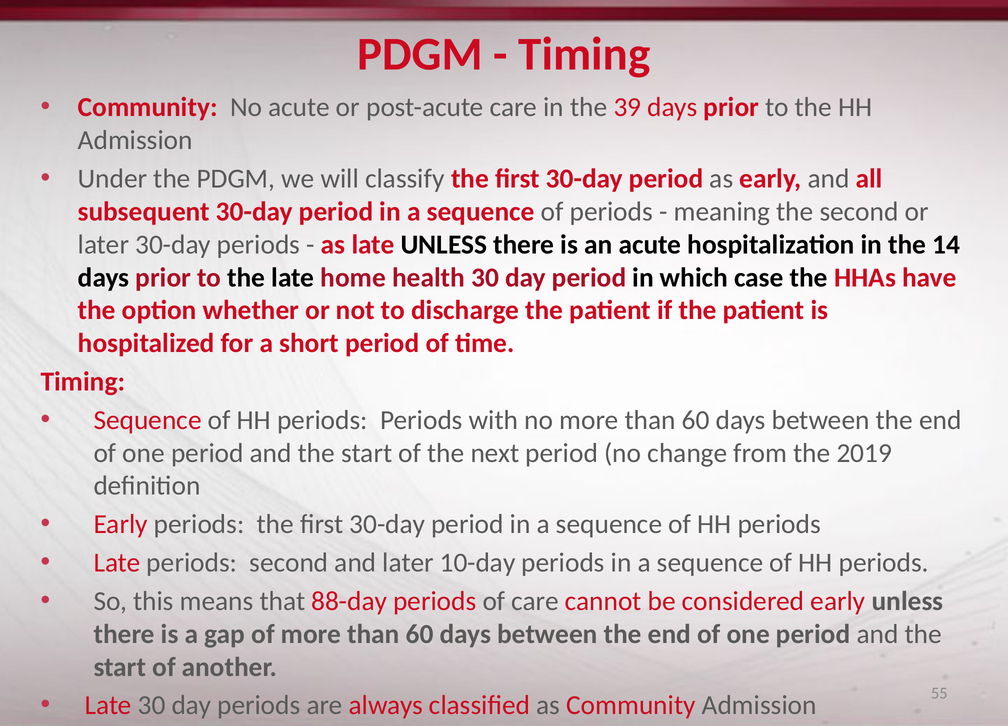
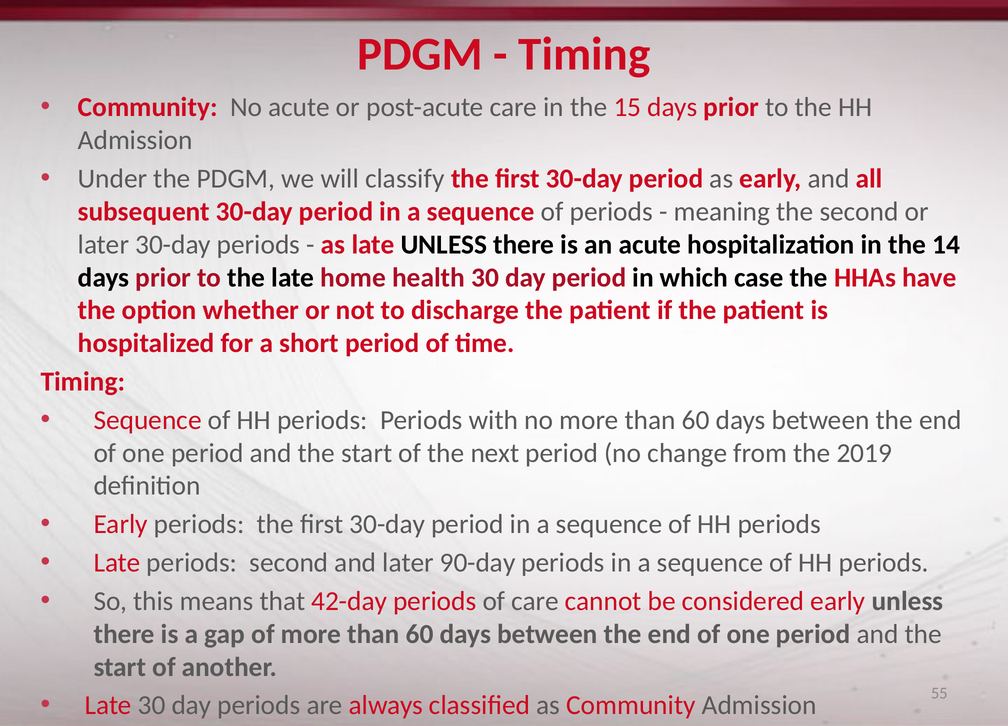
39: 39 -> 15
10-day: 10-day -> 90-day
88-day: 88-day -> 42-day
